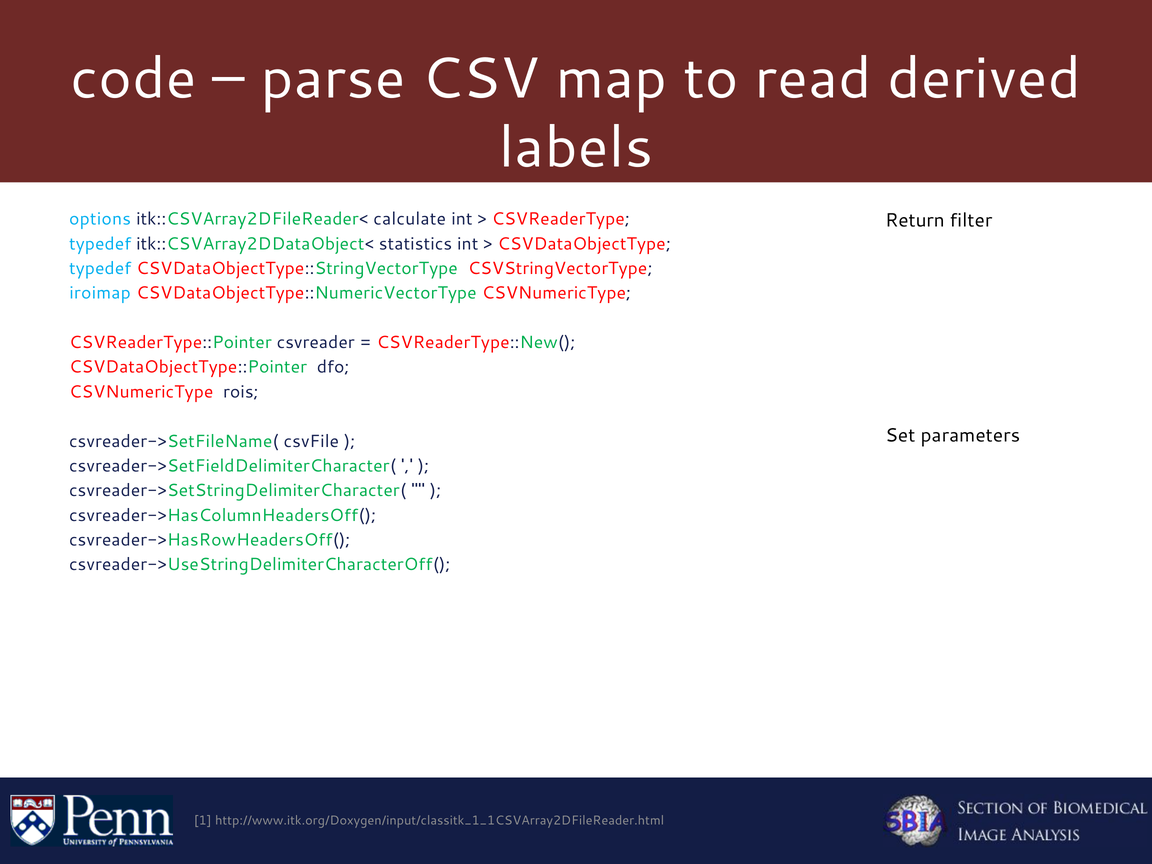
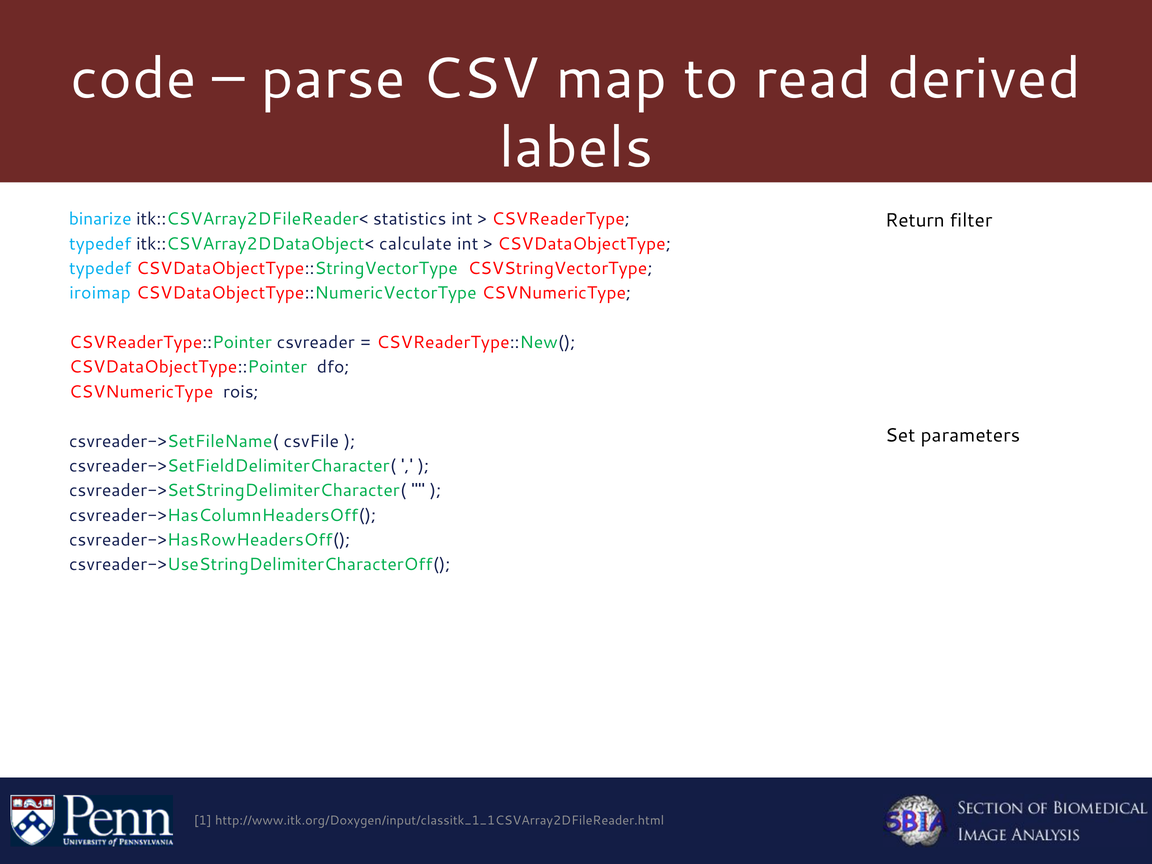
options: options -> binarize
calculate: calculate -> statistics
statistics: statistics -> calculate
